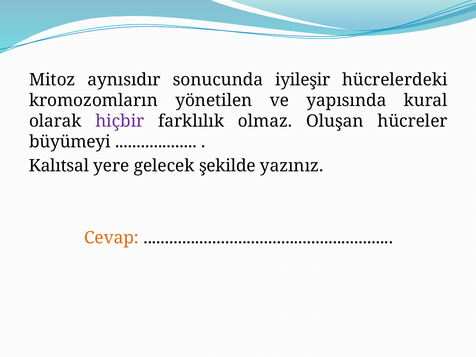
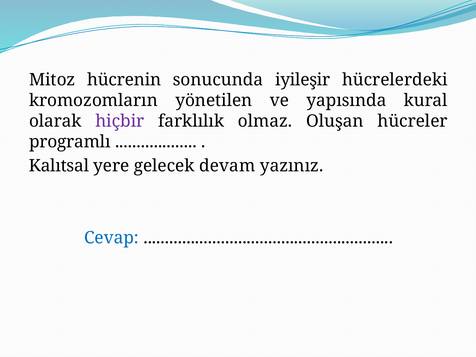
aynısıdır: aynısıdır -> hücrenin
büyümeyi: büyümeyi -> programlı
şekilde: şekilde -> devam
Cevap colour: orange -> blue
